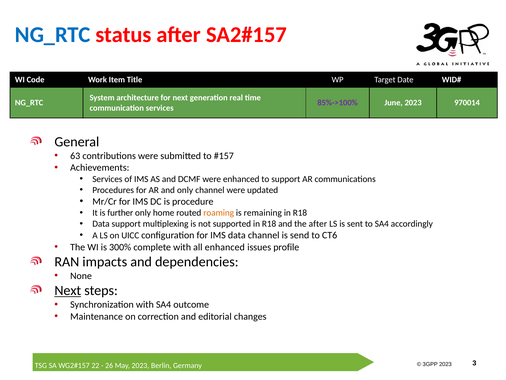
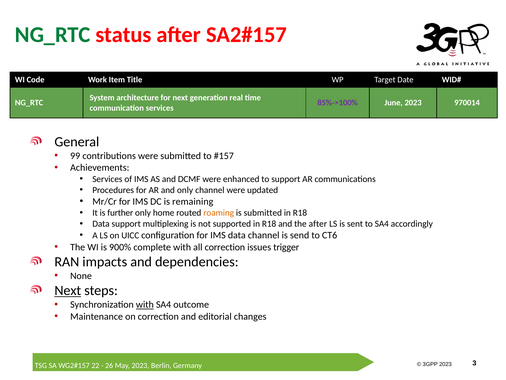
NG_RTC at (53, 35) colour: blue -> green
63: 63 -> 99
procedure: procedure -> remaining
is remaining: remaining -> submitted
300%: 300% -> 900%
all enhanced: enhanced -> correction
profile: profile -> trigger
with at (145, 304) underline: none -> present
